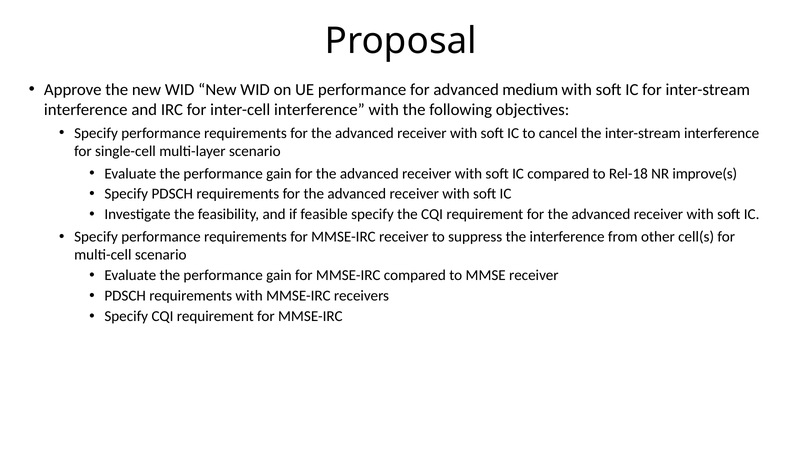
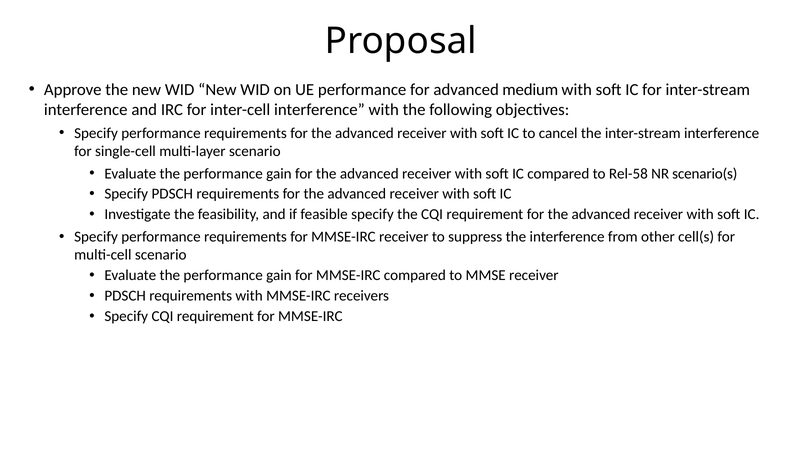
Rel-18: Rel-18 -> Rel-58
improve(s: improve(s -> scenario(s
